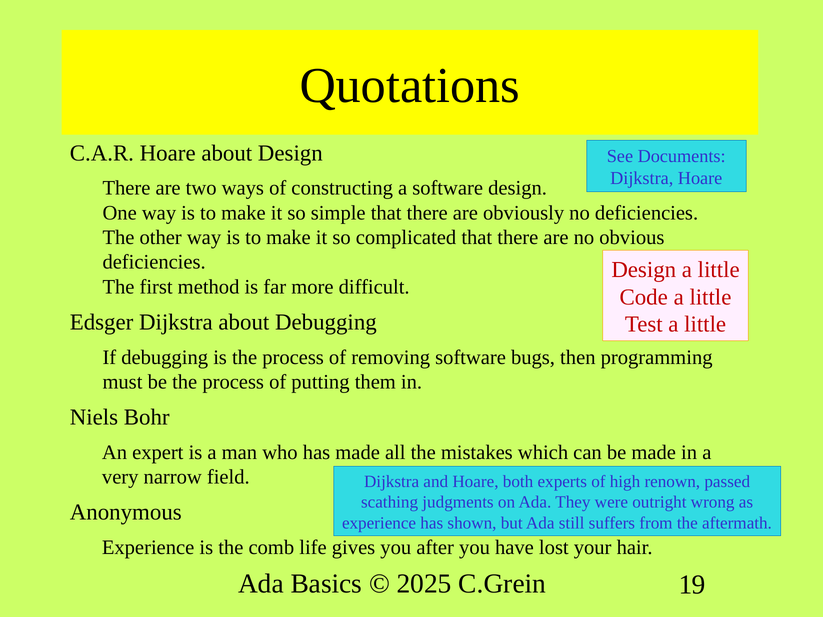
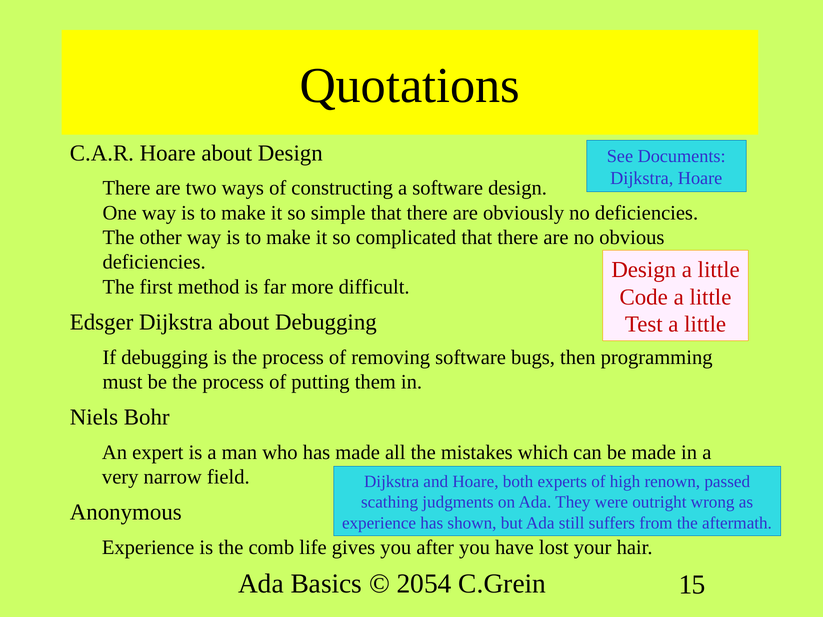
2025: 2025 -> 2054
19: 19 -> 15
